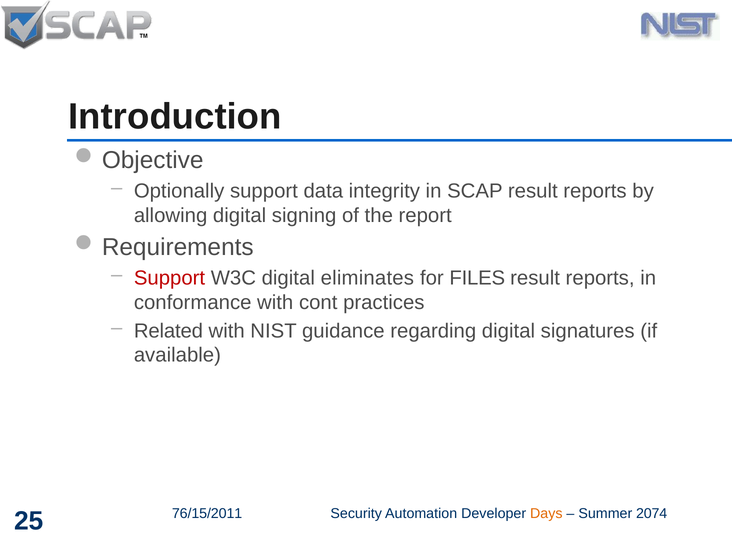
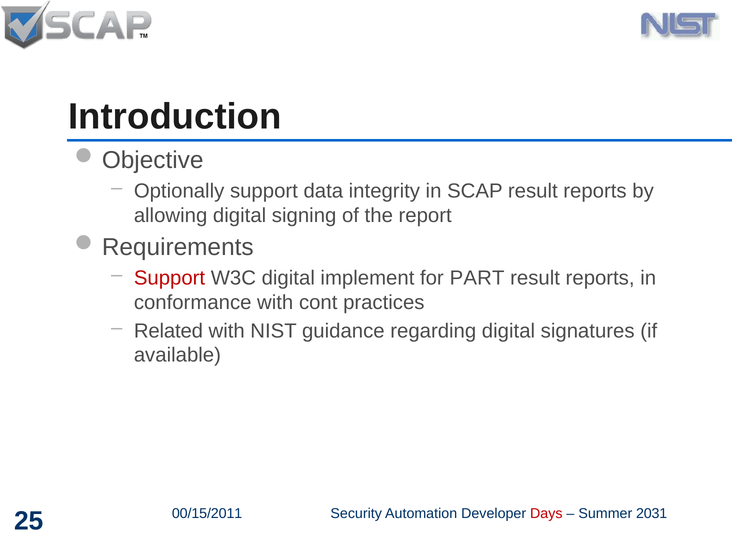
eliminates: eliminates -> implement
FILES: FILES -> PART
76/15/2011: 76/15/2011 -> 00/15/2011
Days colour: orange -> red
2074: 2074 -> 2031
